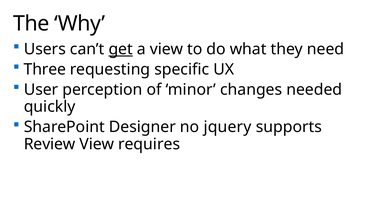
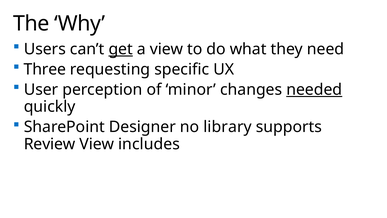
needed underline: none -> present
jquery: jquery -> library
requires: requires -> includes
